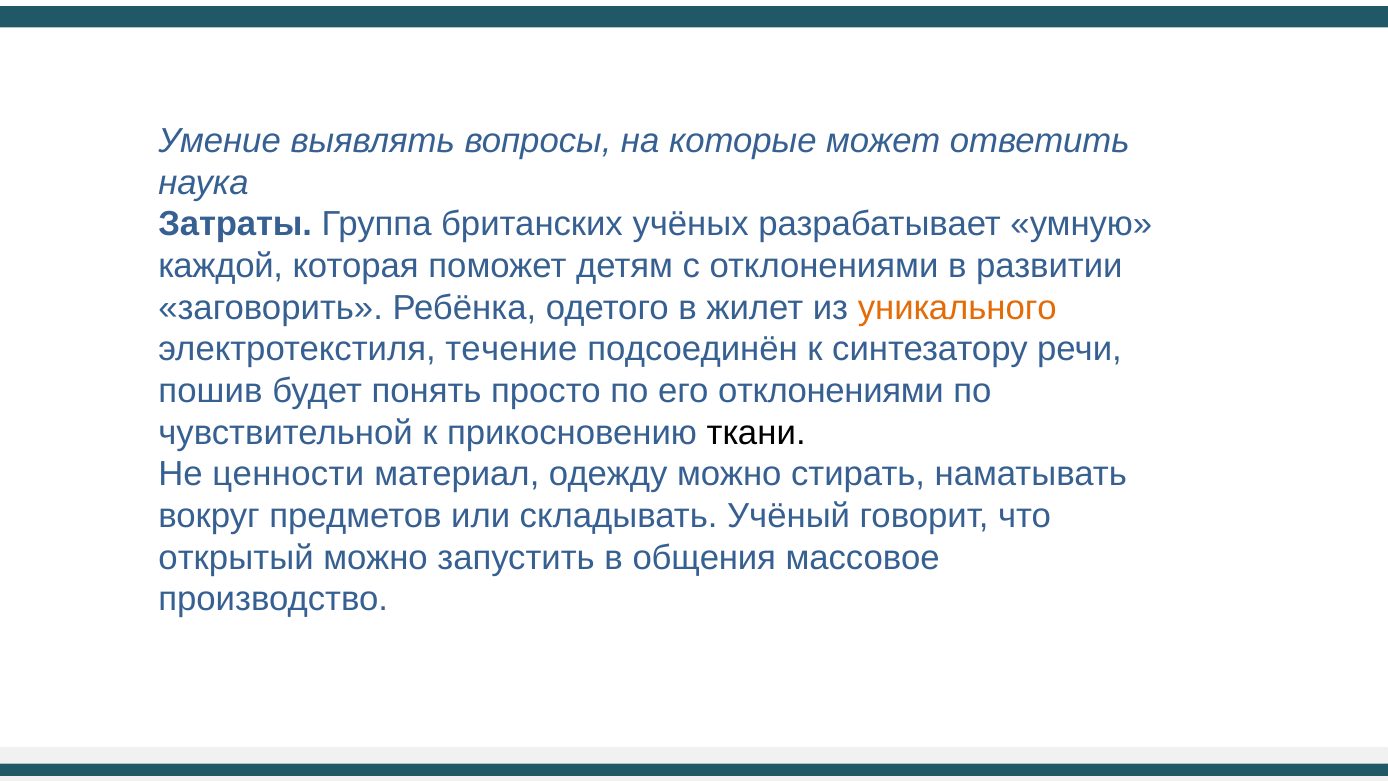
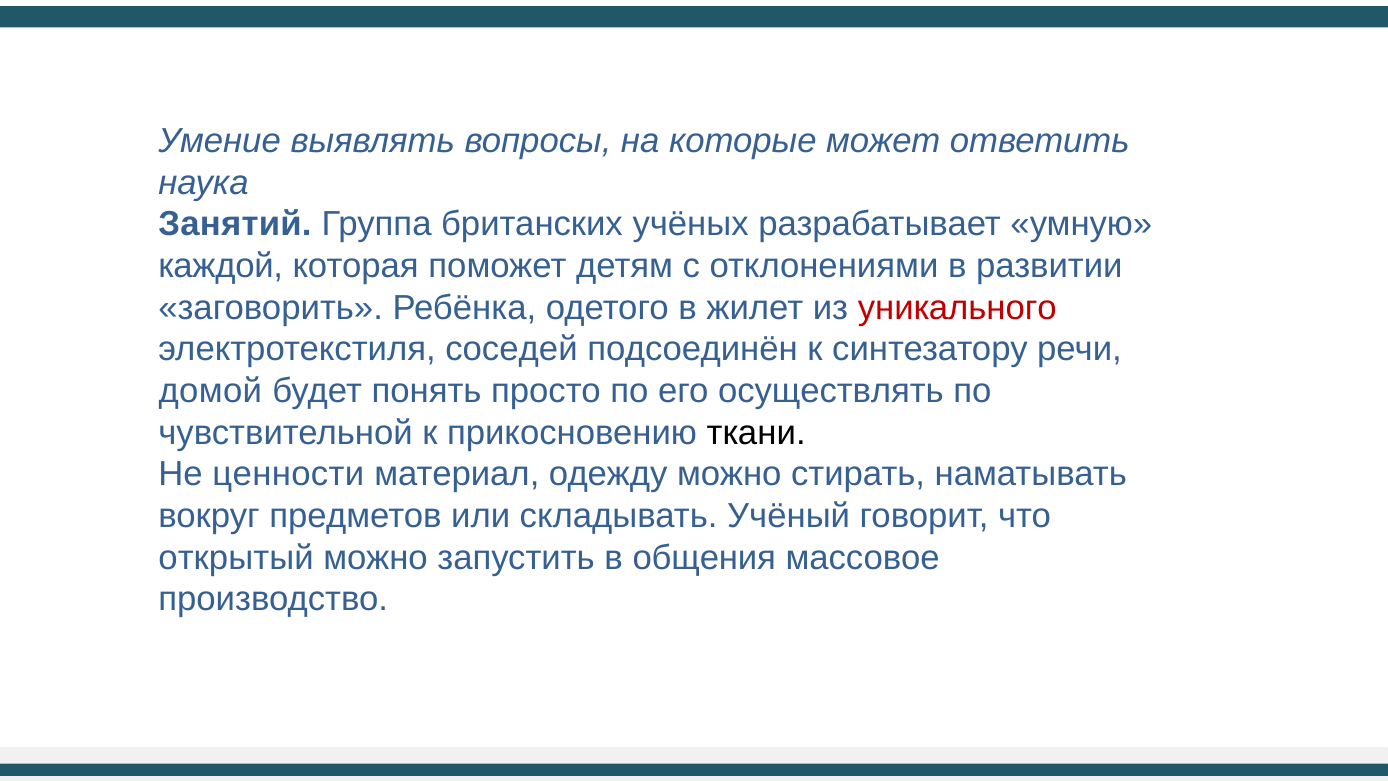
Затраты: Затраты -> Занятий
уникального colour: orange -> red
течение: течение -> соседей
пошив: пошив -> домой
его отклонениями: отклонениями -> осуществлять
